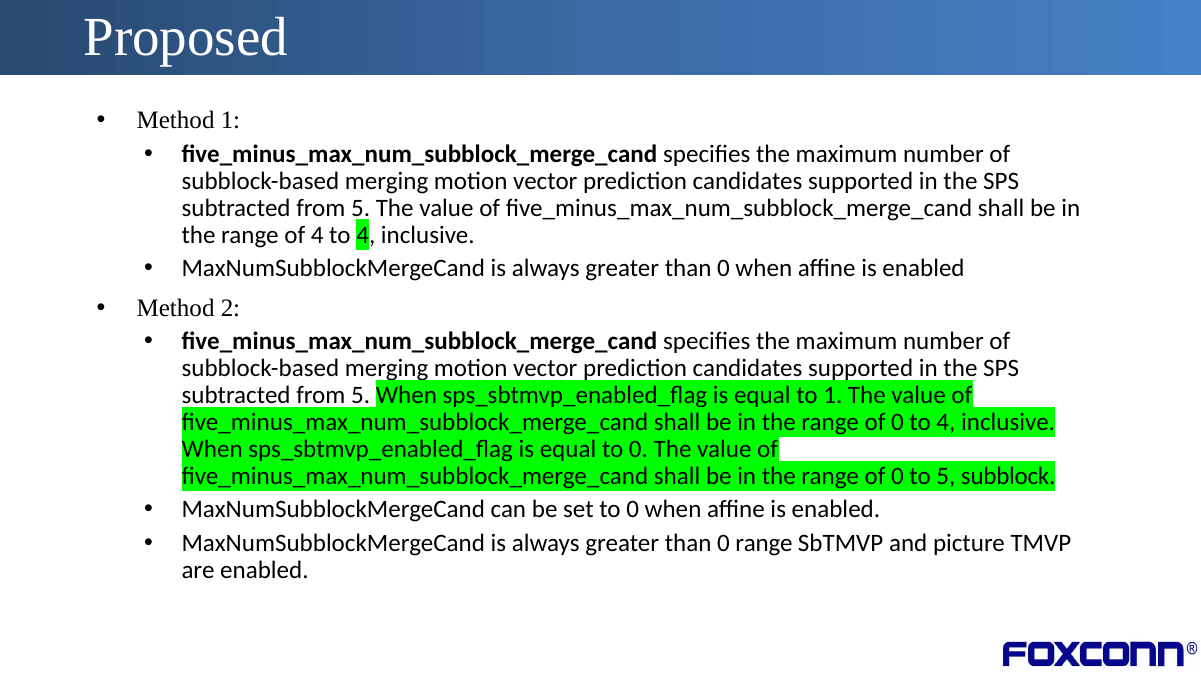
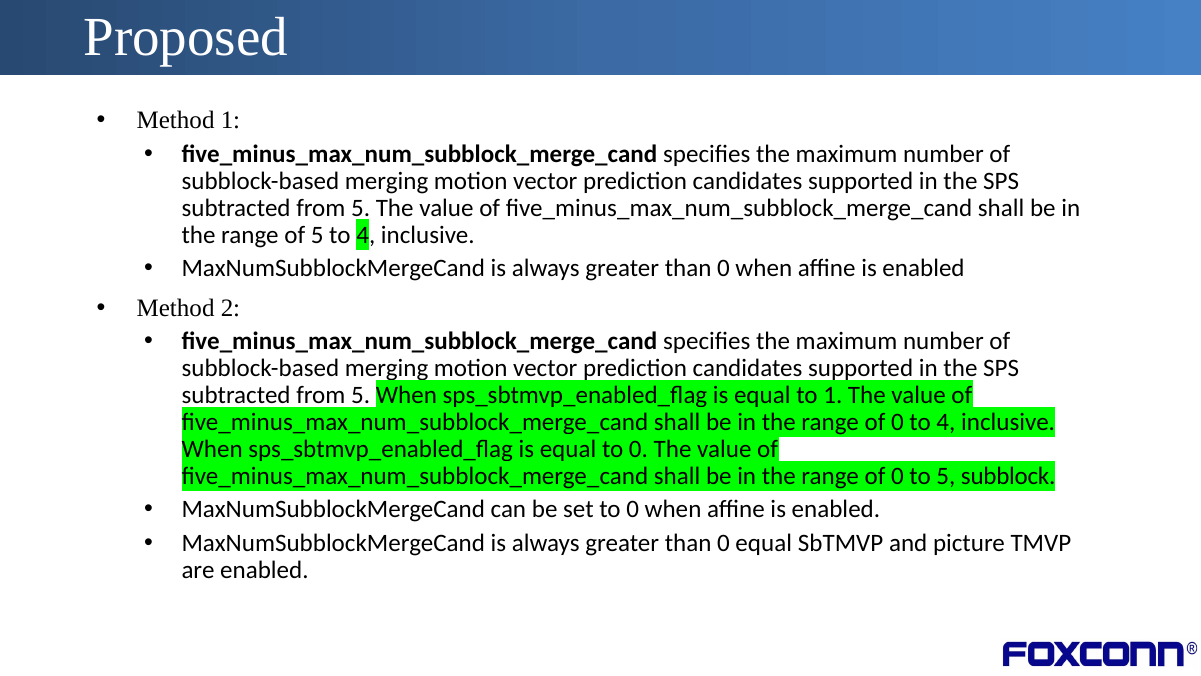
of 4: 4 -> 5
0 range: range -> equal
